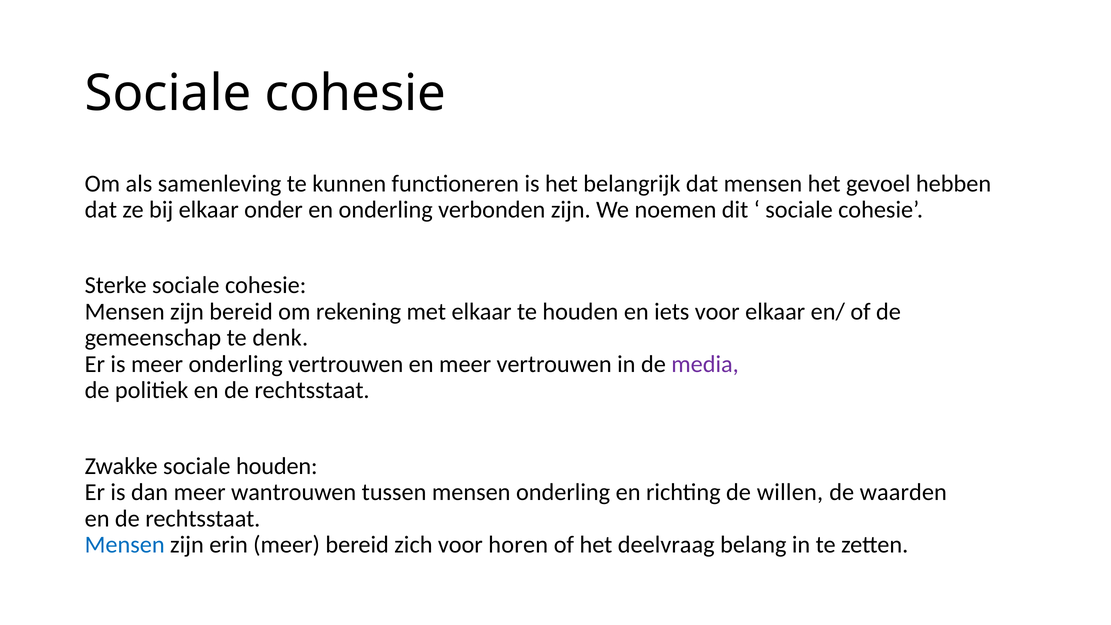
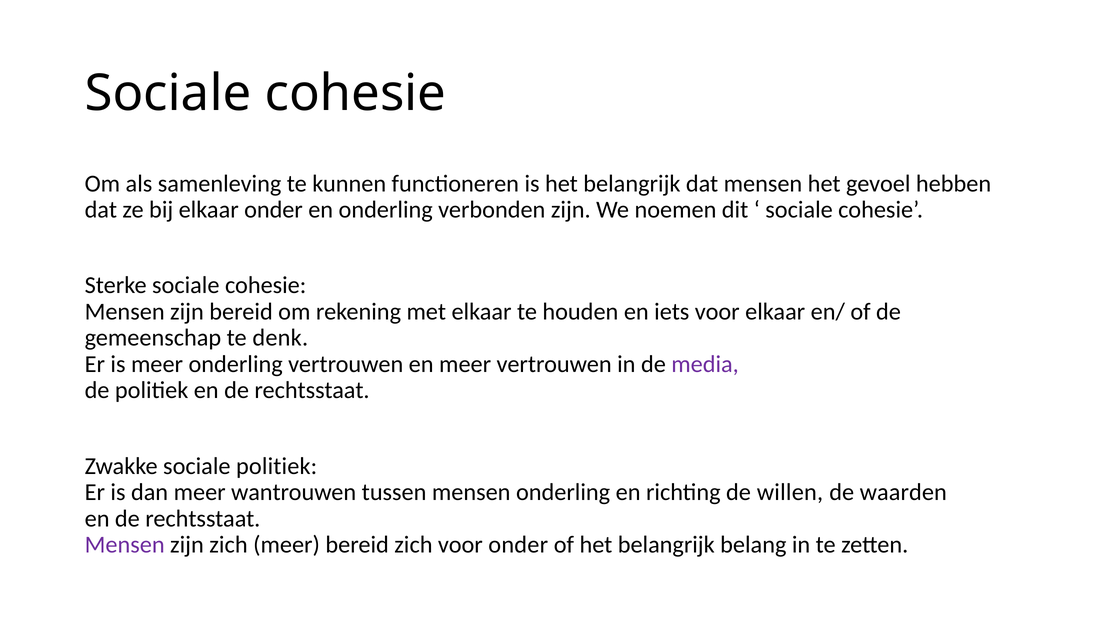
sociale houden: houden -> politiek
Mensen at (125, 545) colour: blue -> purple
zijn erin: erin -> zich
voor horen: horen -> onder
of het deelvraag: deelvraag -> belangrijk
